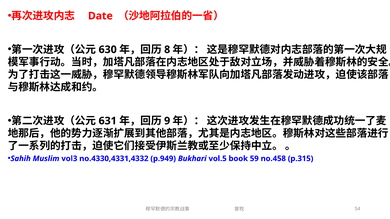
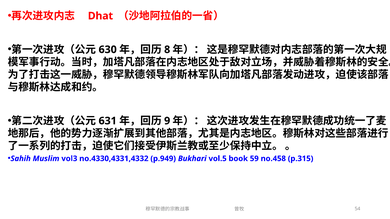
Date: Date -> Dhat
